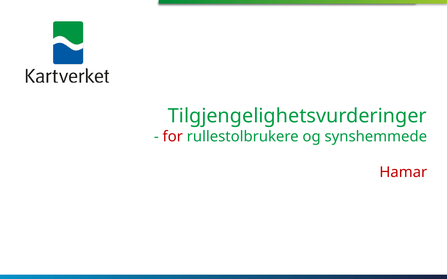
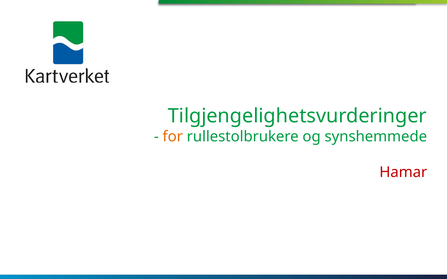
for colour: red -> orange
